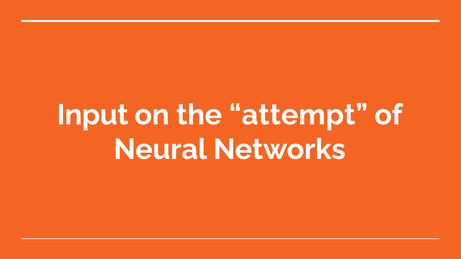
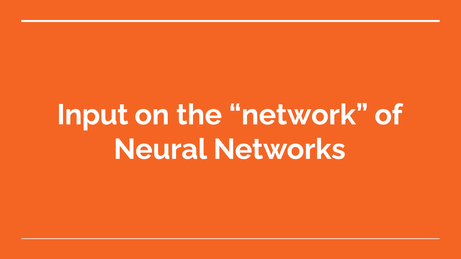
attempt: attempt -> network
